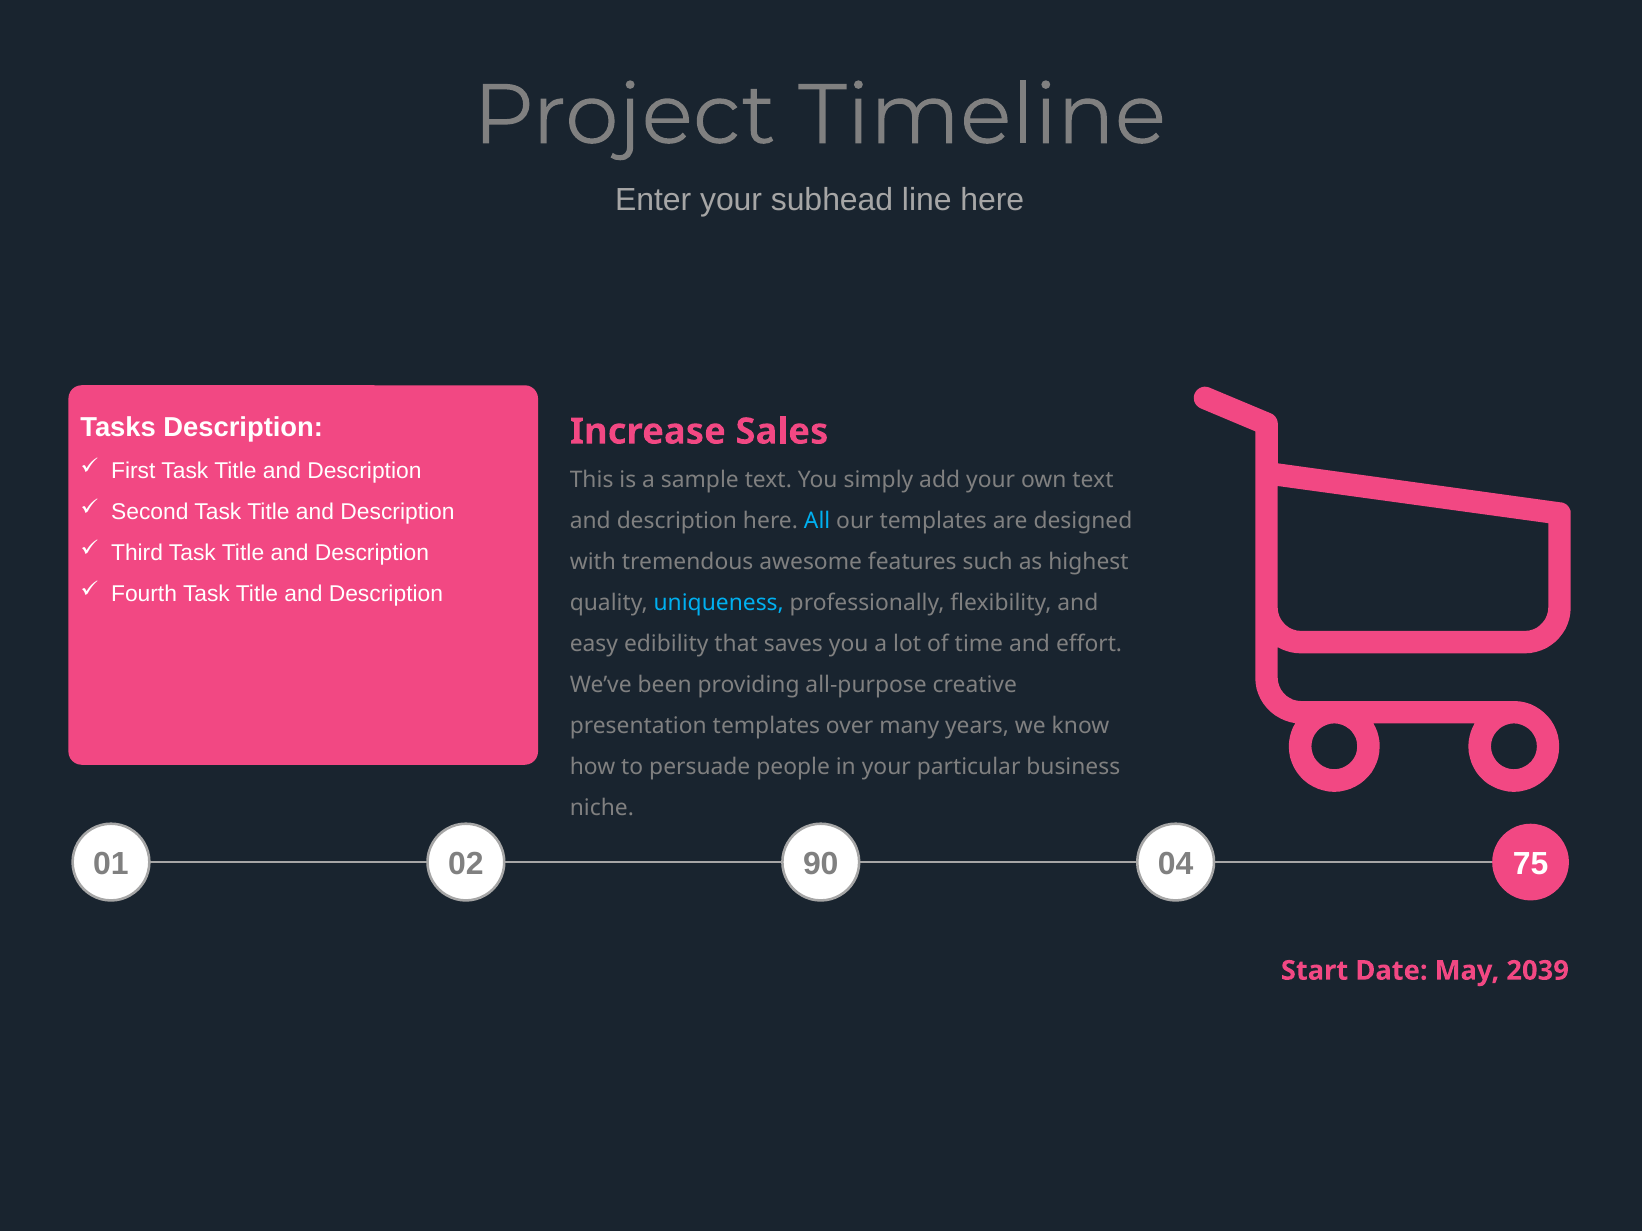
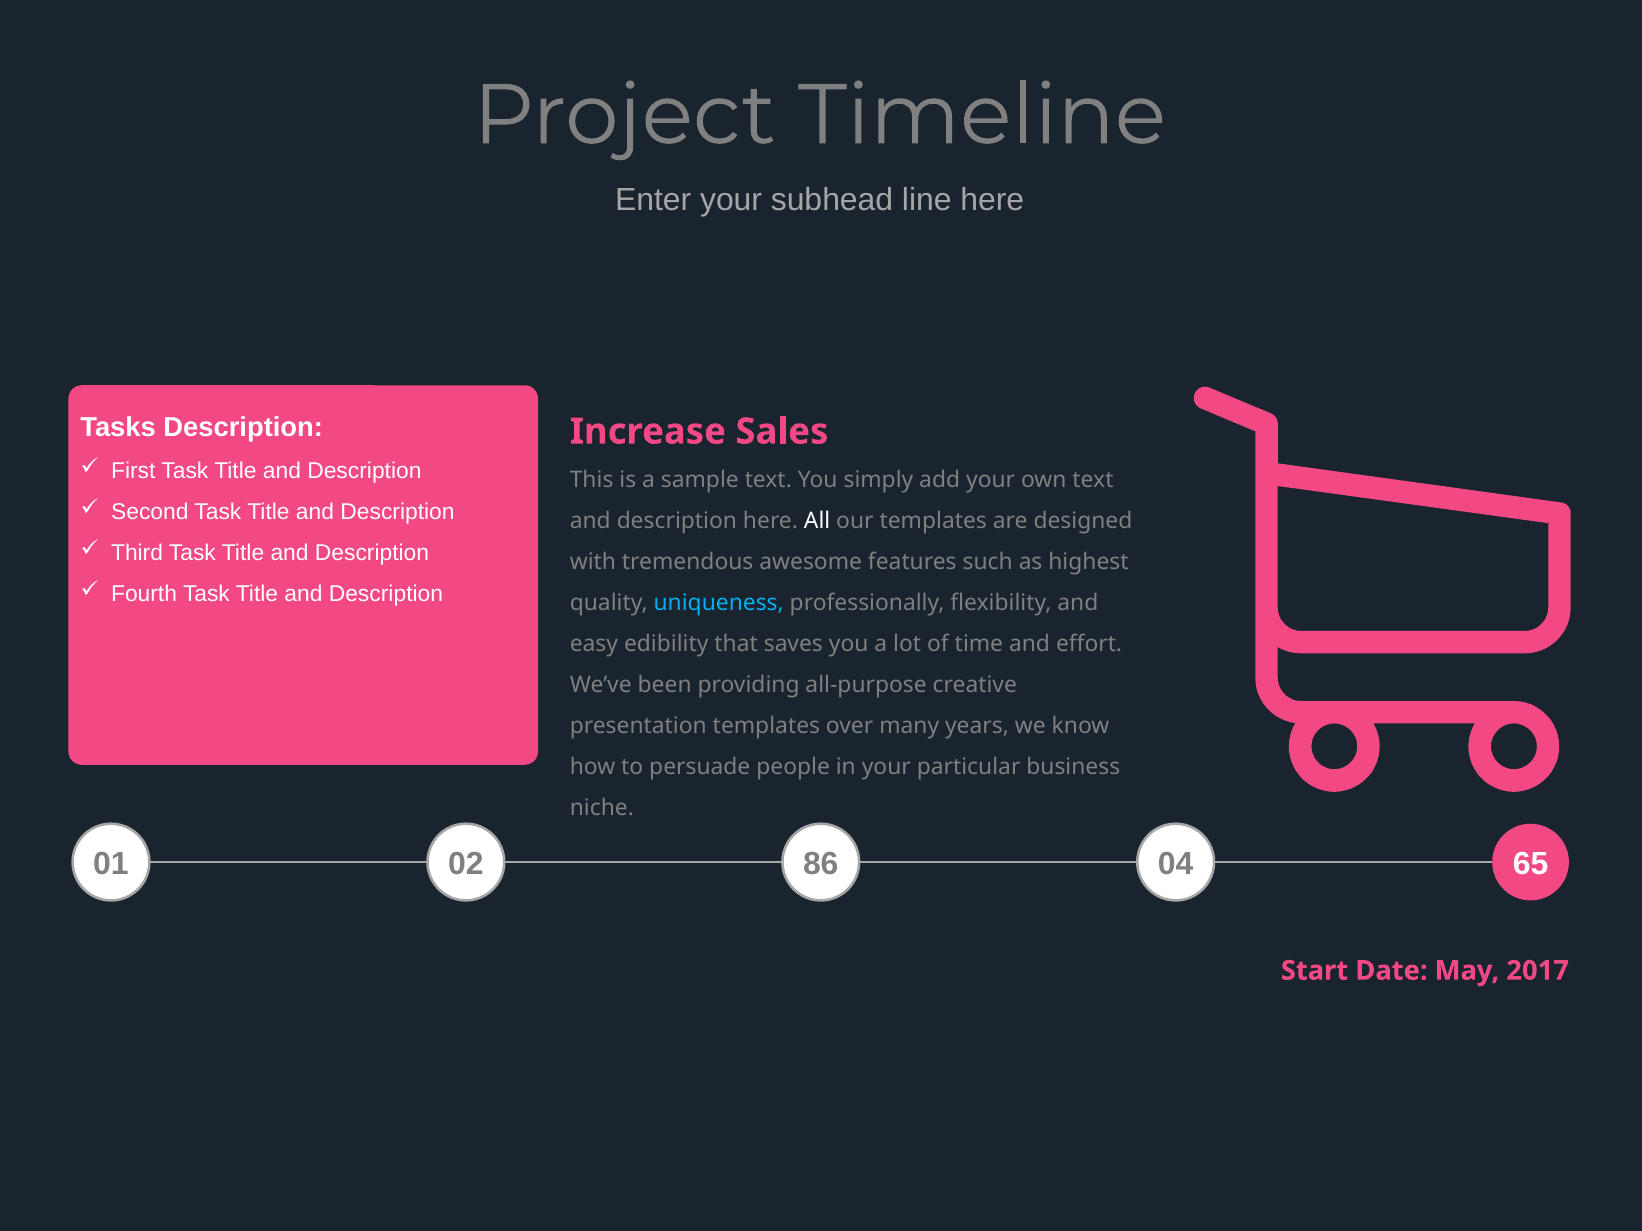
All colour: light blue -> white
90: 90 -> 86
75: 75 -> 65
2039: 2039 -> 2017
